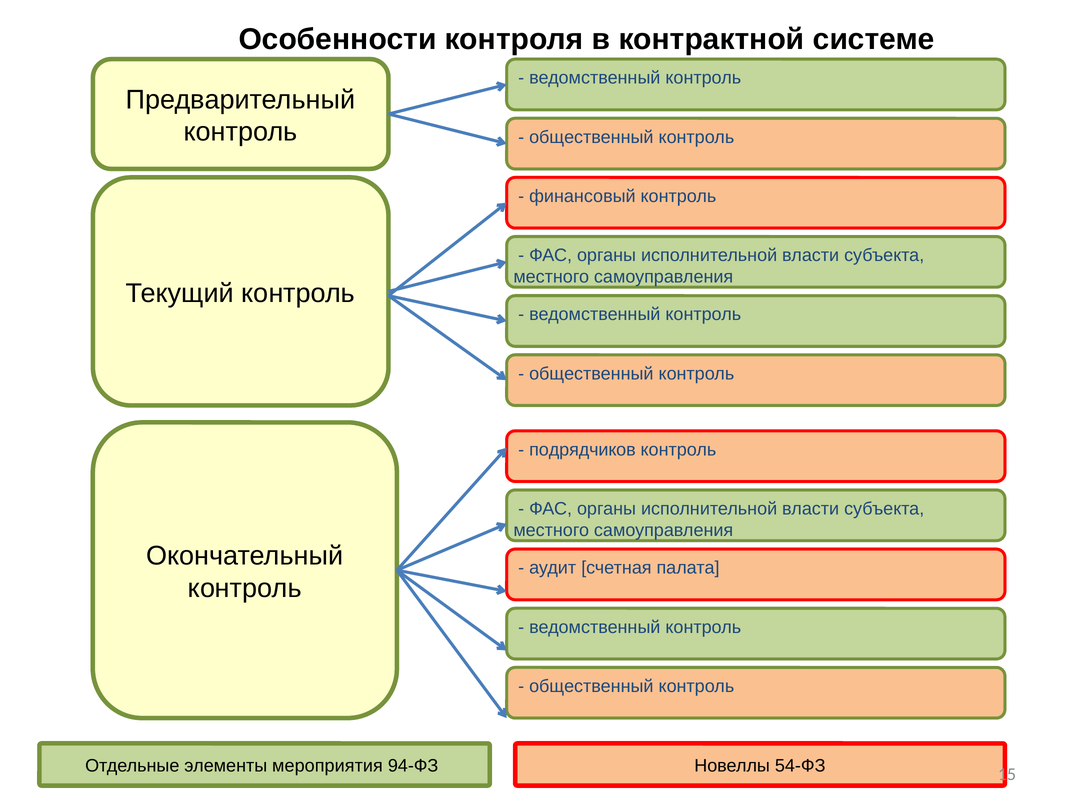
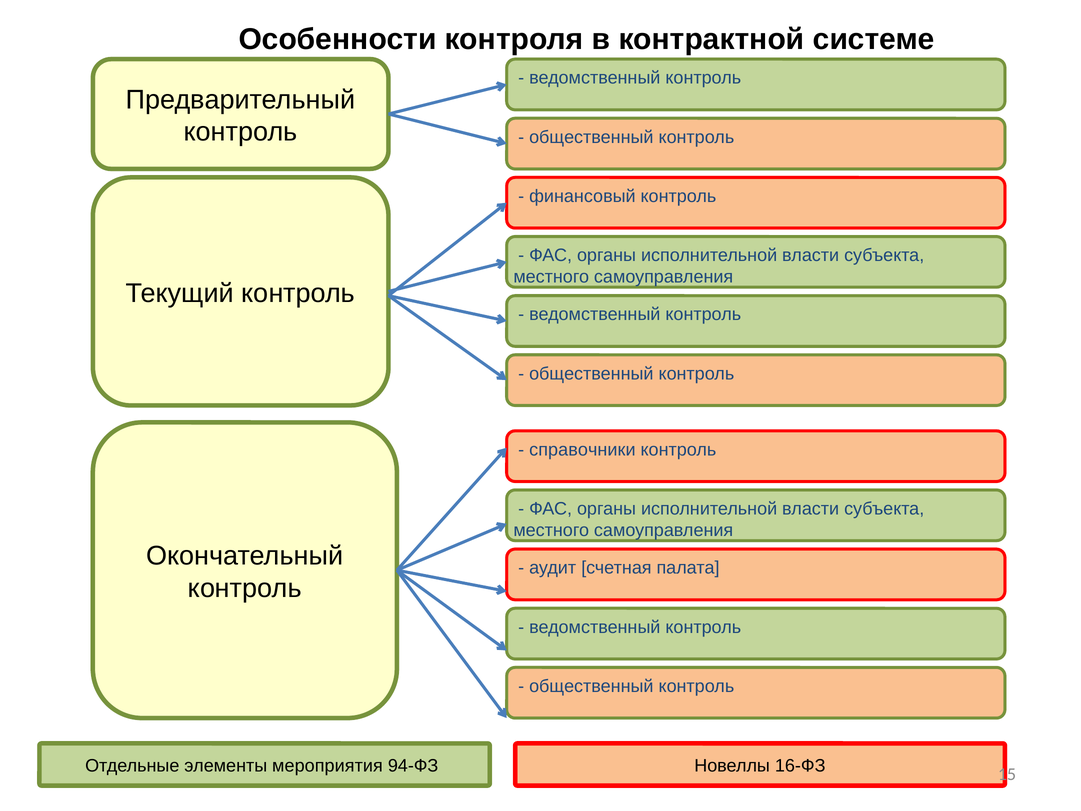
подрядчиков: подрядчиков -> справочники
54-ФЗ: 54-ФЗ -> 16-ФЗ
